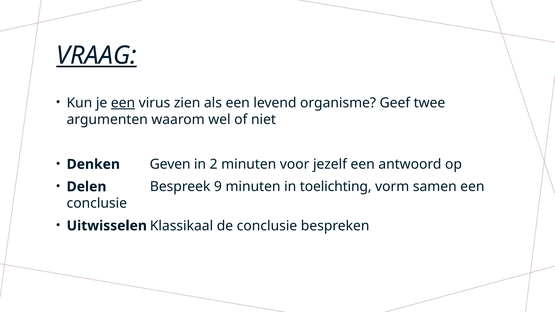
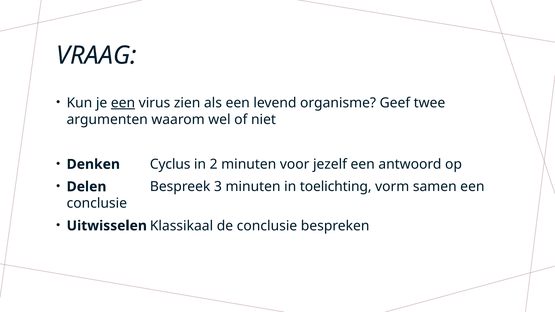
VRAAG underline: present -> none
Geven: Geven -> Cyclus
9: 9 -> 3
